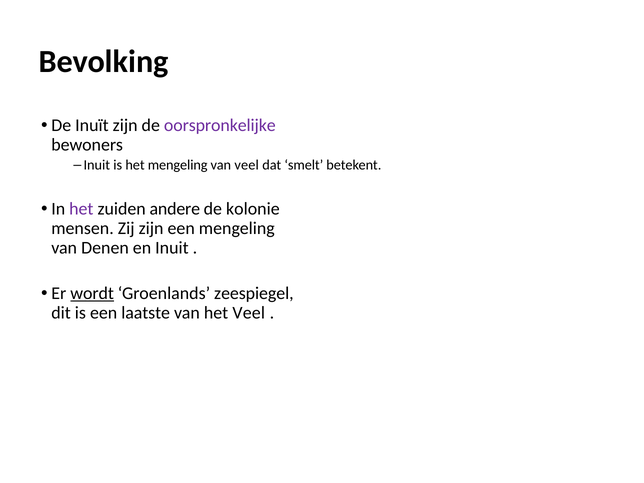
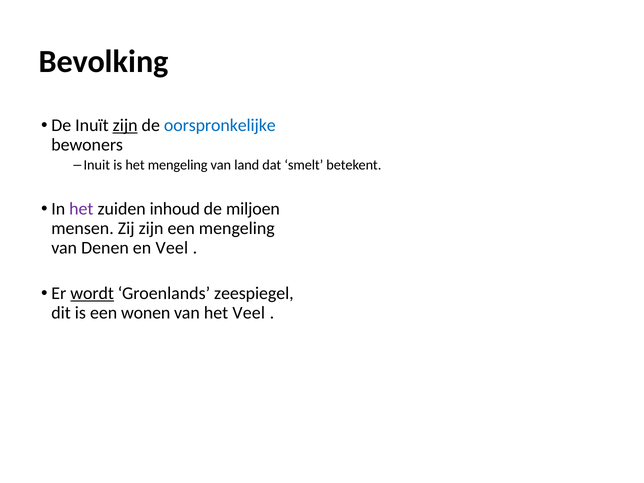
zijn at (125, 126) underline: none -> present
oorspronkelijke colour: purple -> blue
van veel: veel -> land
andere: andere -> inhoud
kolonie: kolonie -> miljoen
en Inuit: Inuit -> Veel
laatste: laatste -> wonen
